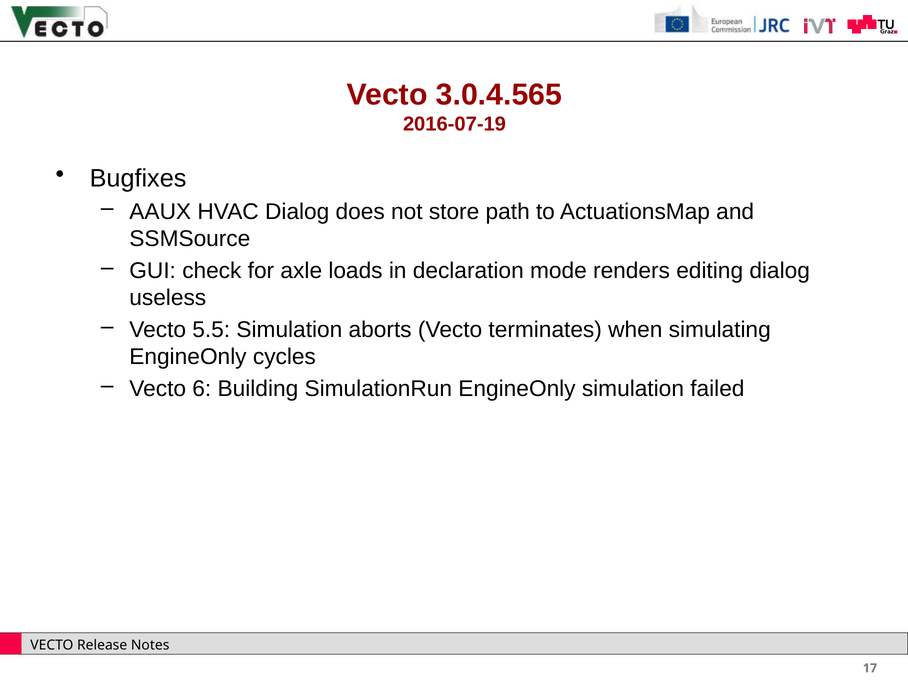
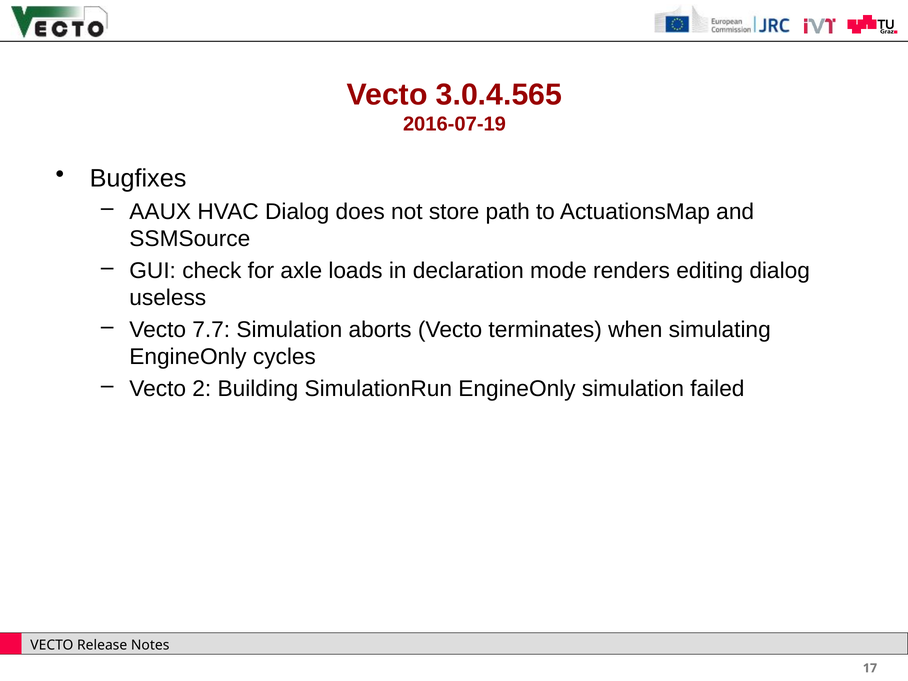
5.5: 5.5 -> 7.7
6: 6 -> 2
